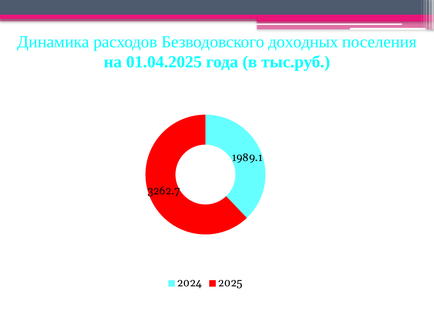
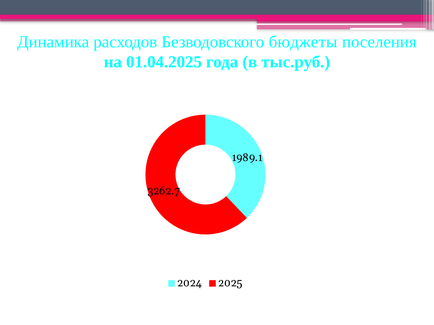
доходных: доходных -> бюджеты
